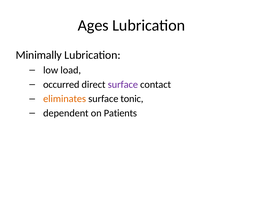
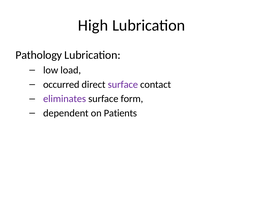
Ages: Ages -> High
Minimally: Minimally -> Pathology
eliminates colour: orange -> purple
tonic: tonic -> form
